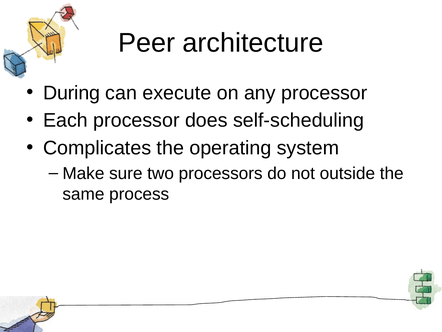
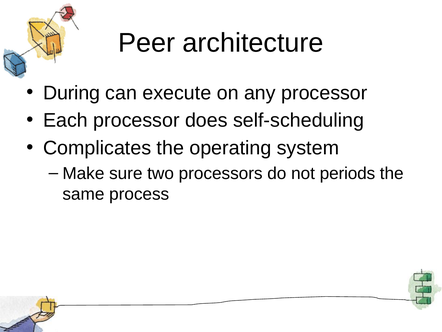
outside: outside -> periods
